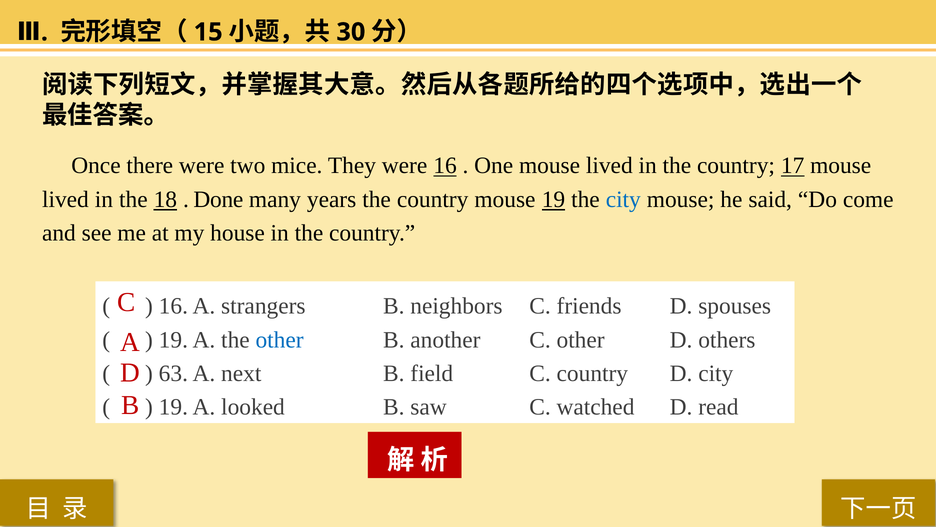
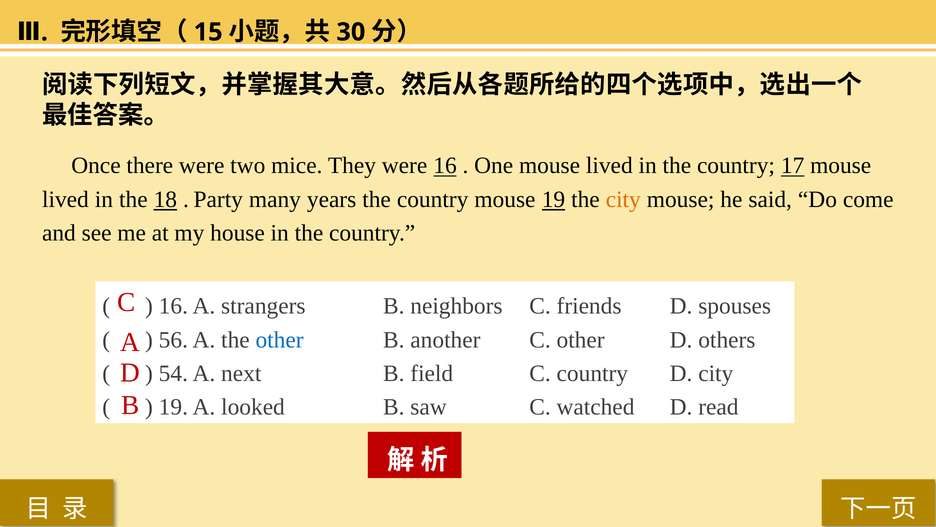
Done: Done -> Party
city at (623, 199) colour: blue -> orange
19 at (173, 339): 19 -> 56
63: 63 -> 54
